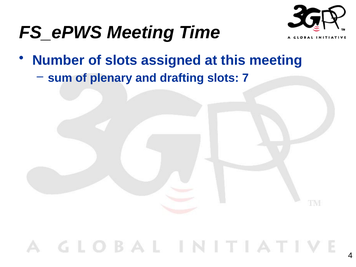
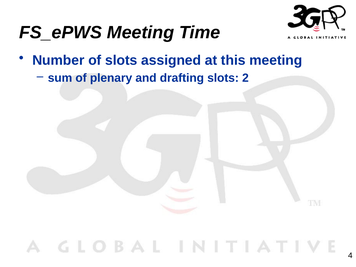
7: 7 -> 2
